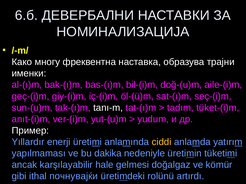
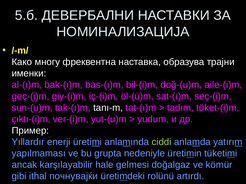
6.б: 6.б -> 5.б
anıt-(i)m: anıt-(i)m -> çıktı-(i)m
ciddi colour: yellow -> light green
dakika: dakika -> grupta
